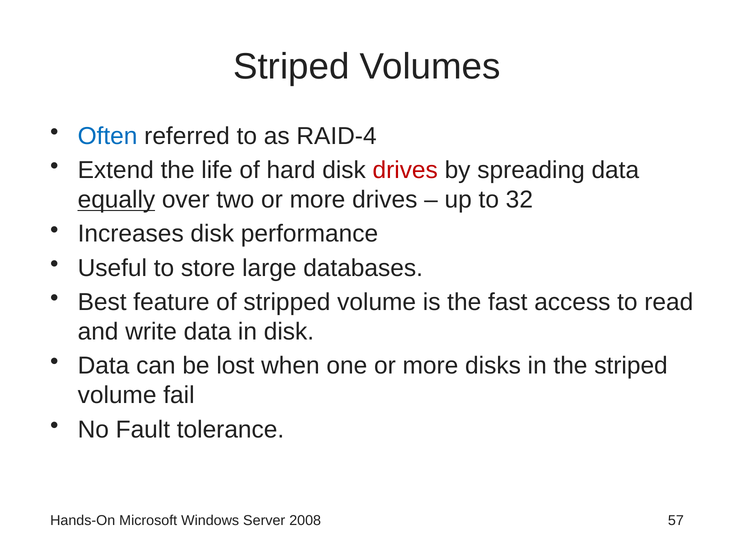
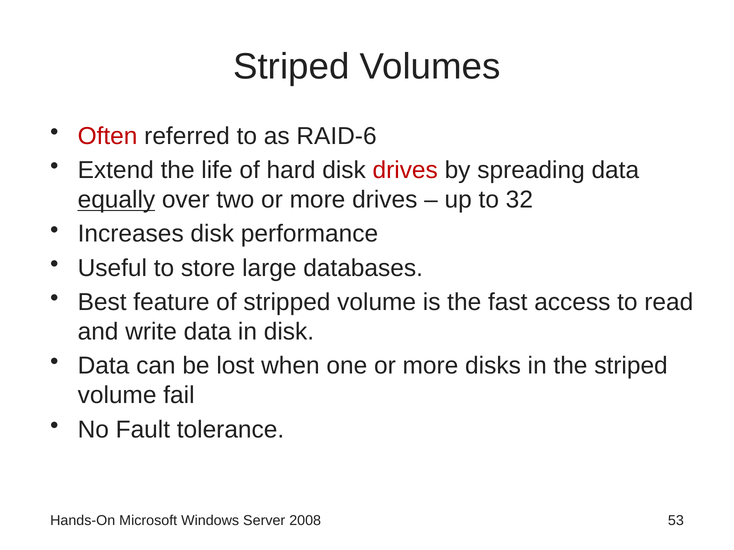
Often colour: blue -> red
RAID-4: RAID-4 -> RAID-6
57: 57 -> 53
